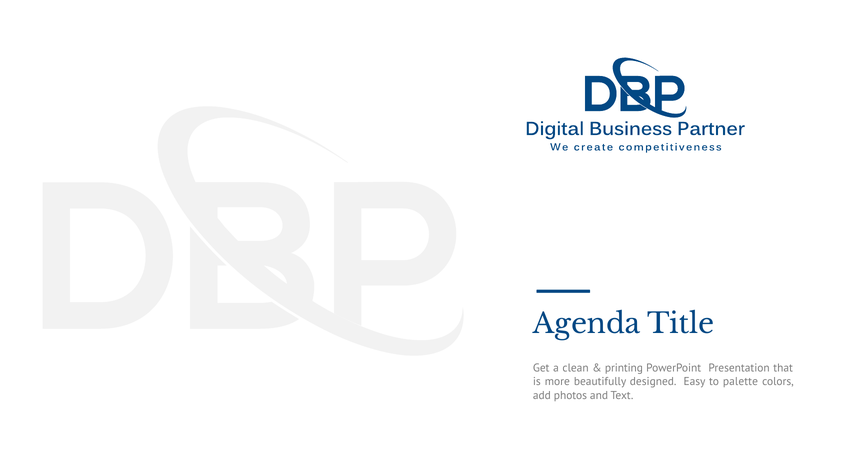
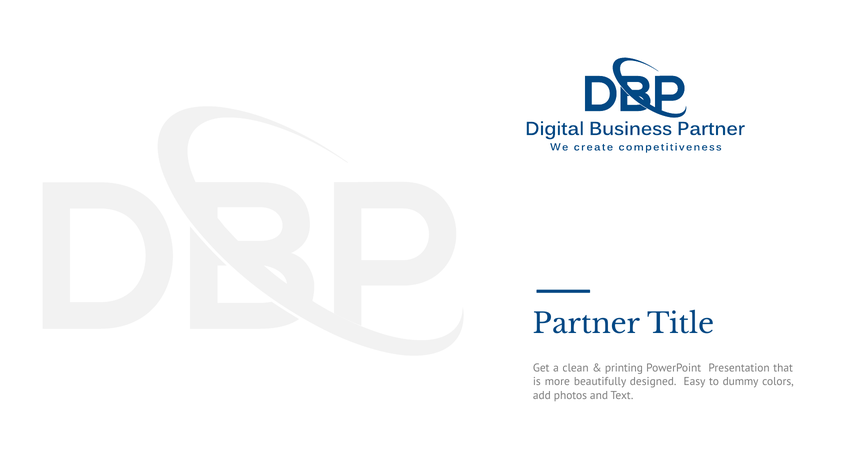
Agenda: Agenda -> Partner
palette: palette -> dummy
